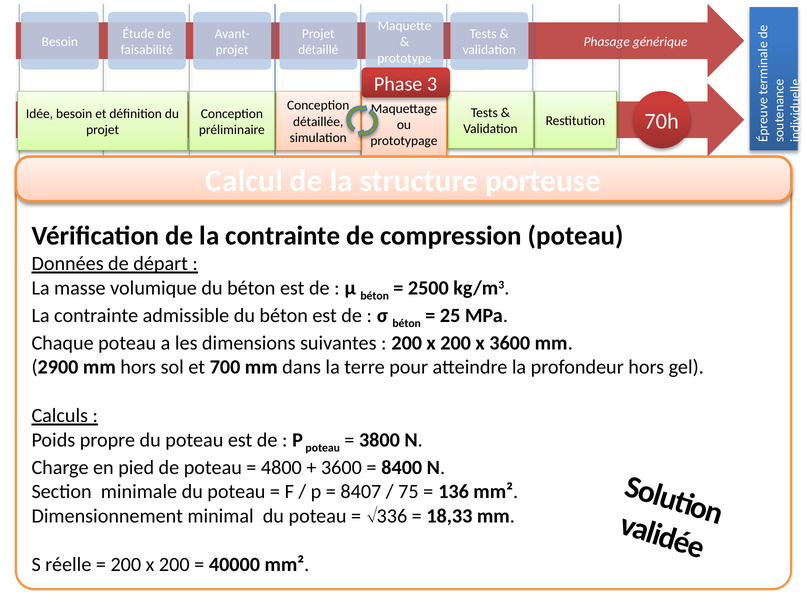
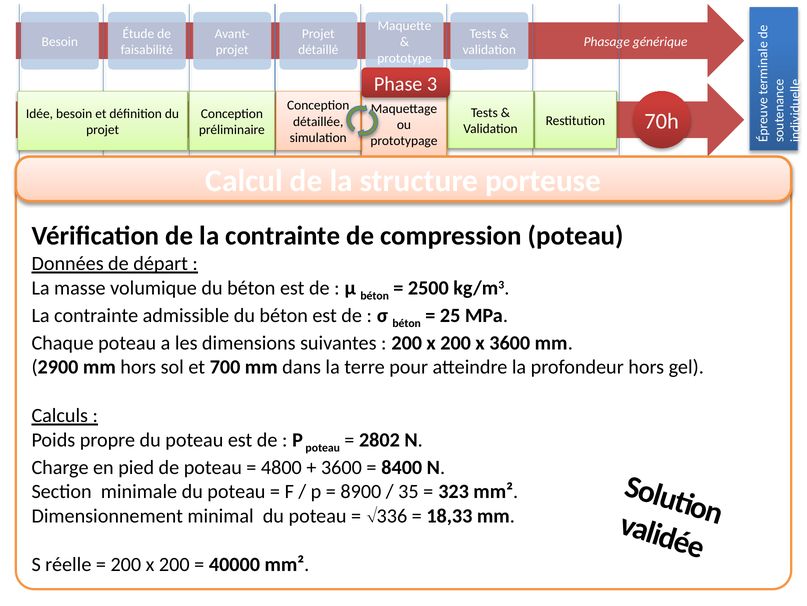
3800: 3800 -> 2802
8407: 8407 -> 8900
75: 75 -> 35
136: 136 -> 323
